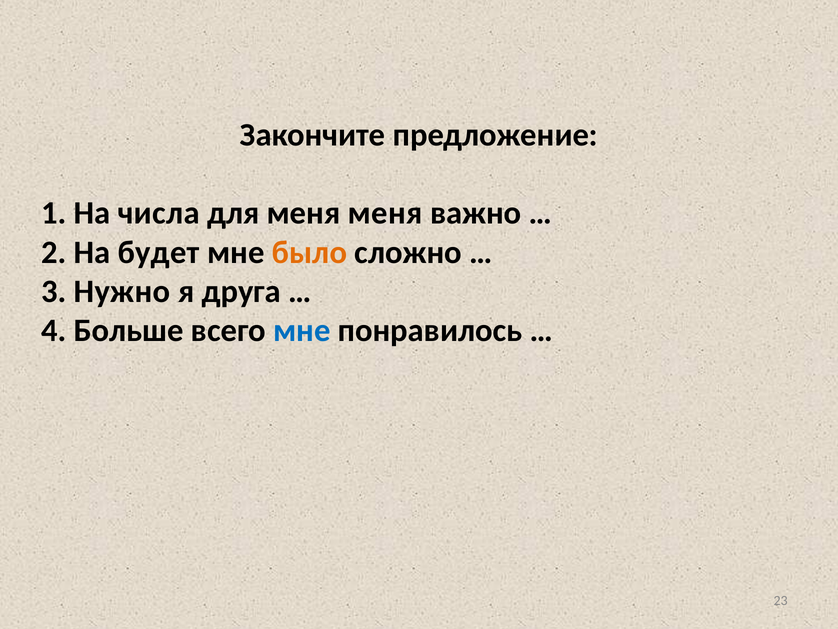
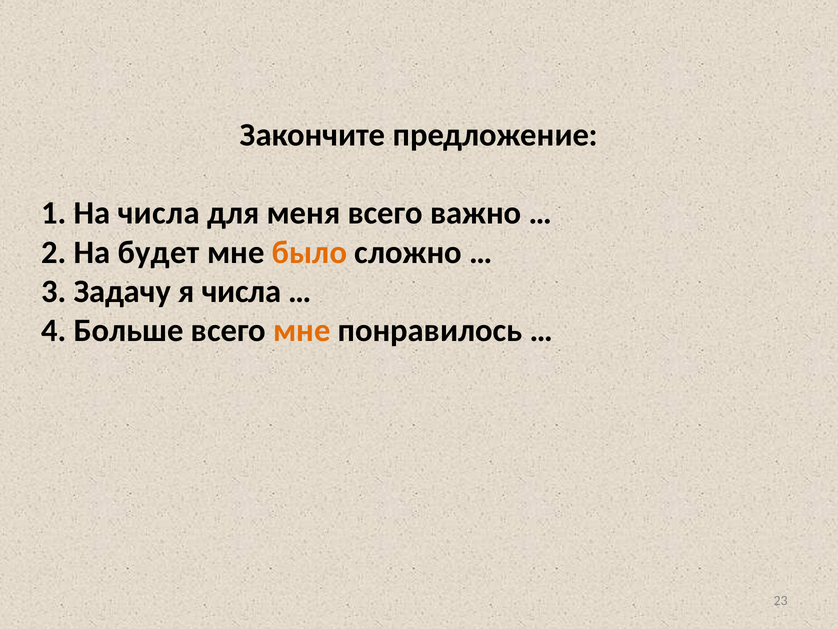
меня меня: меня -> всего
Нужно: Нужно -> Задачу
я друга: друга -> числа
мне at (302, 330) colour: blue -> orange
